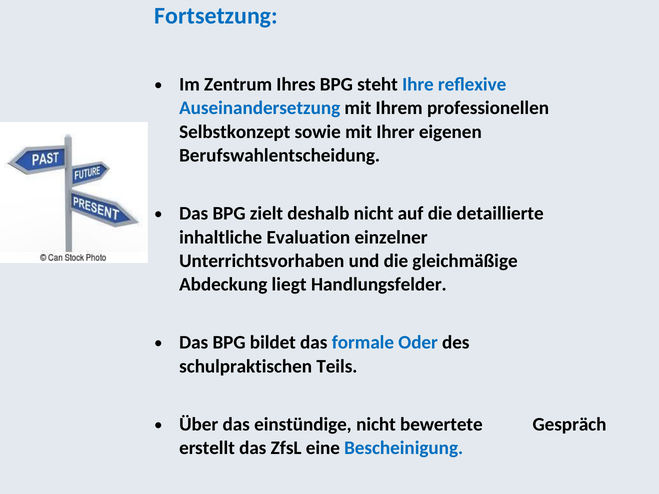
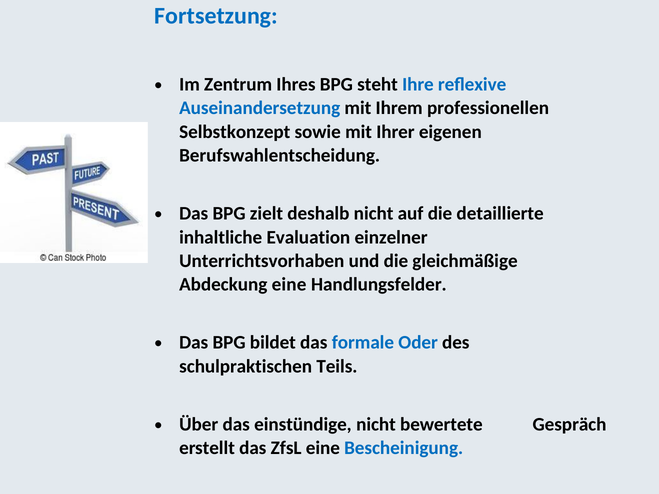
Abdeckung liegt: liegt -> eine
